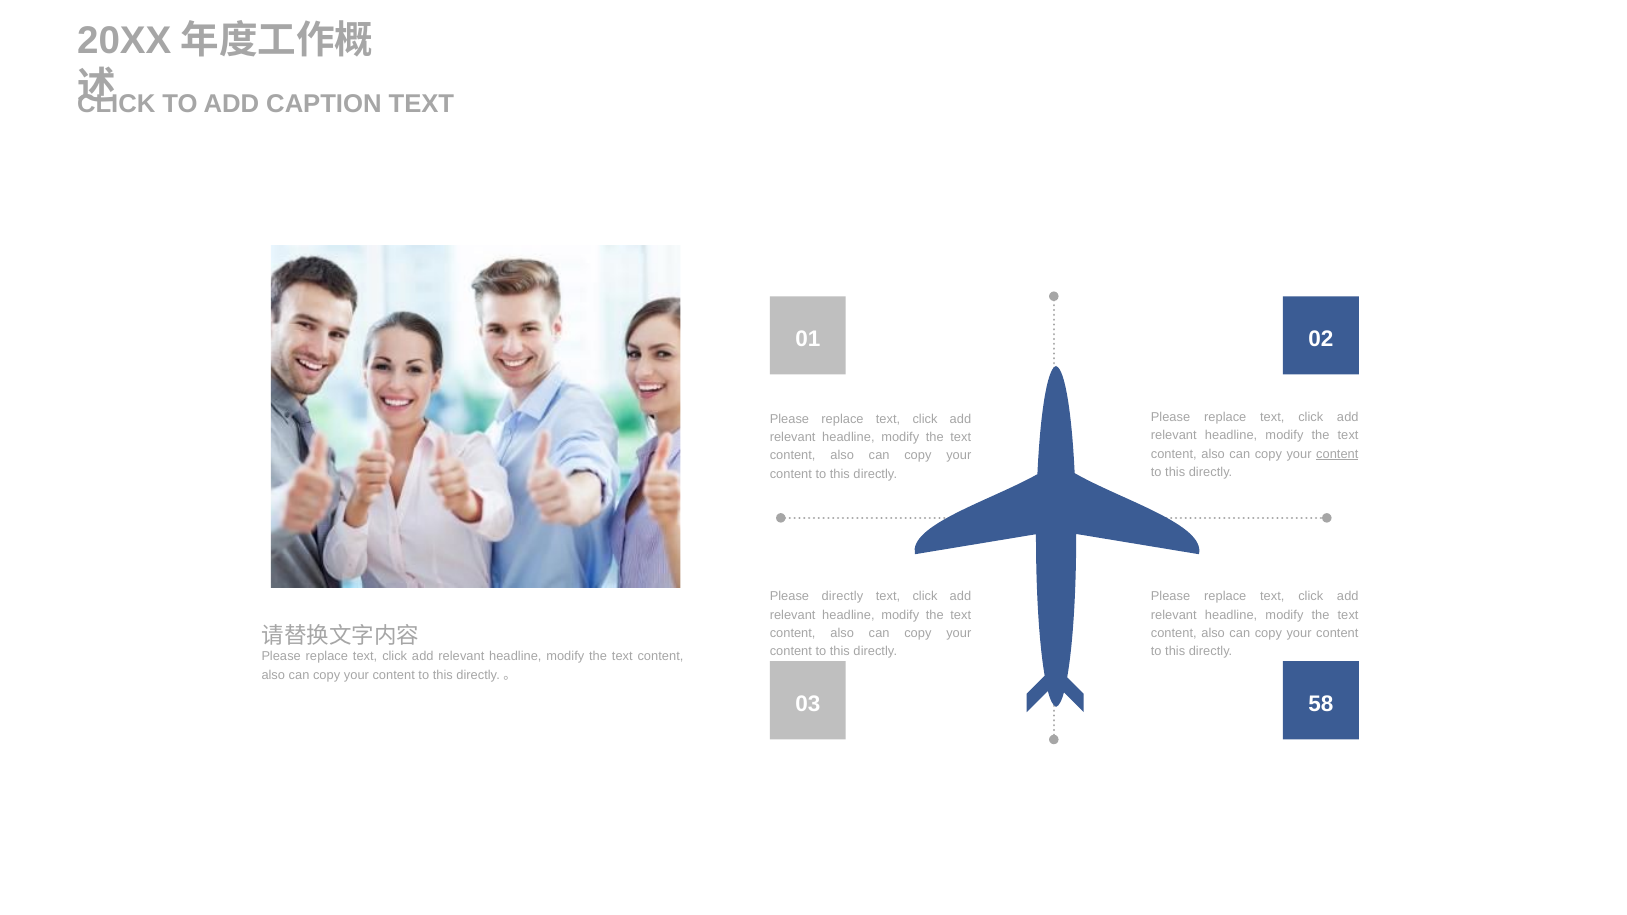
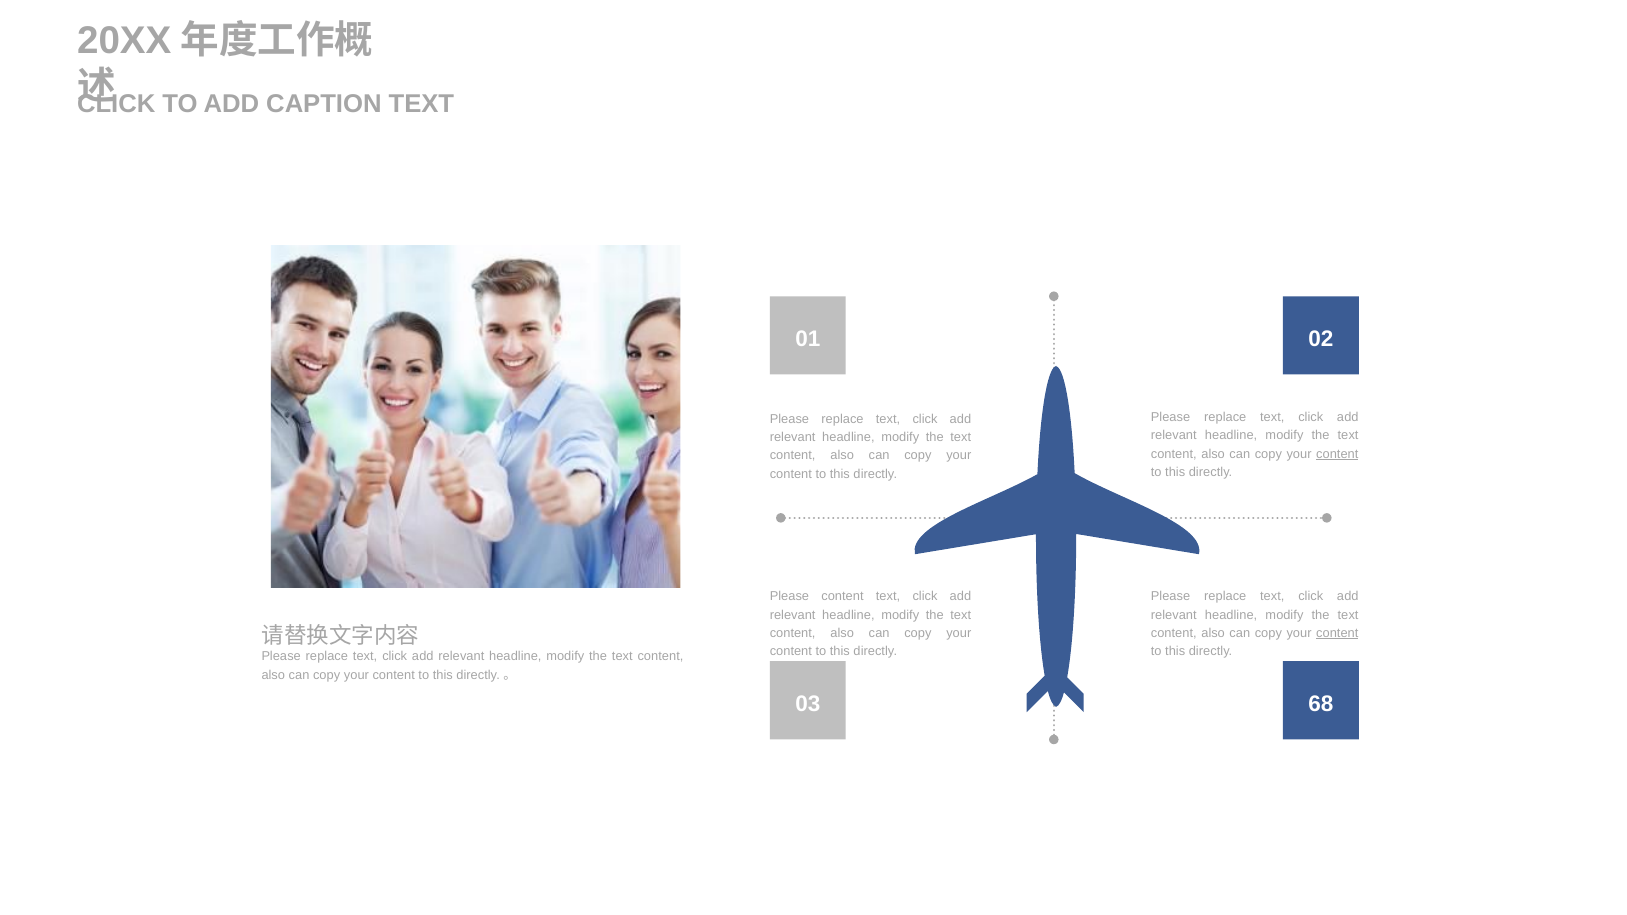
Please directly: directly -> content
content at (1337, 633) underline: none -> present
58: 58 -> 68
